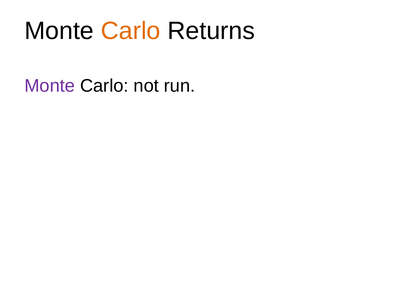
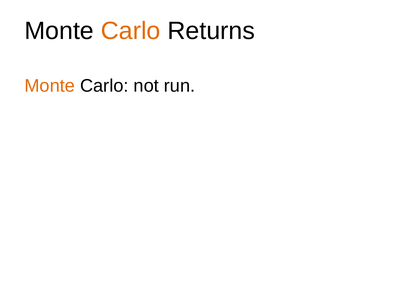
Monte at (50, 86) colour: purple -> orange
